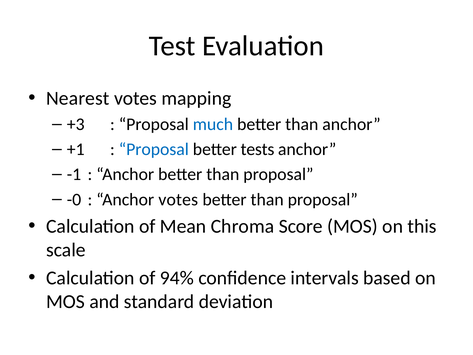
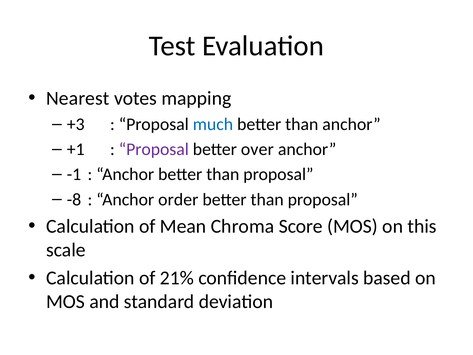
Proposal at (154, 149) colour: blue -> purple
tests: tests -> over
-0: -0 -> -8
Anchor votes: votes -> order
94%: 94% -> 21%
